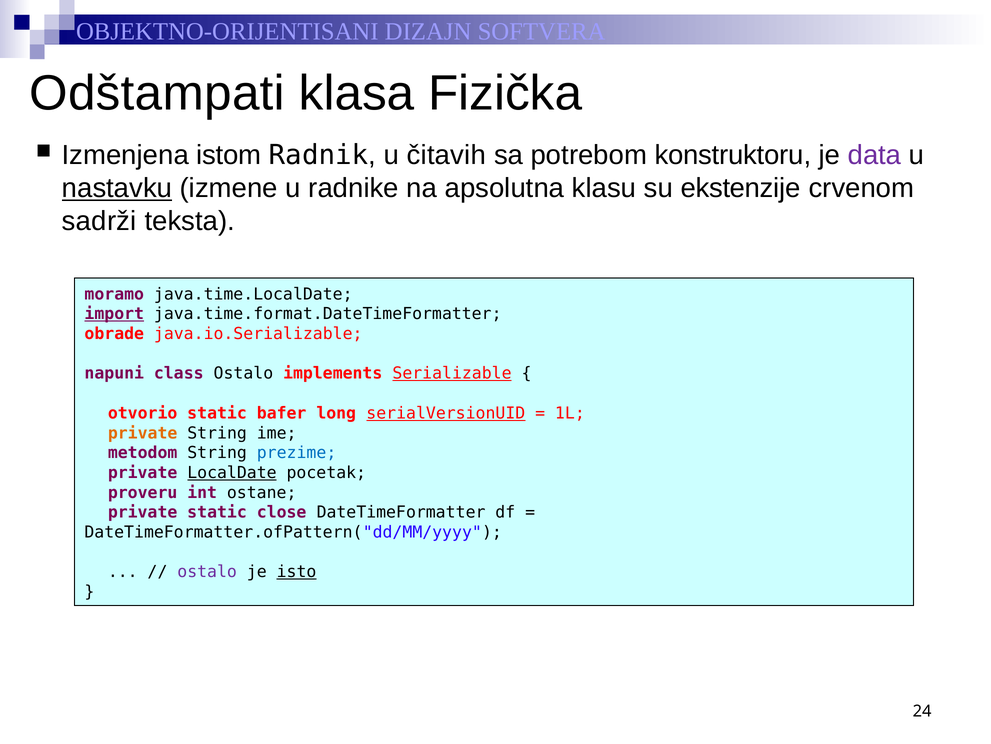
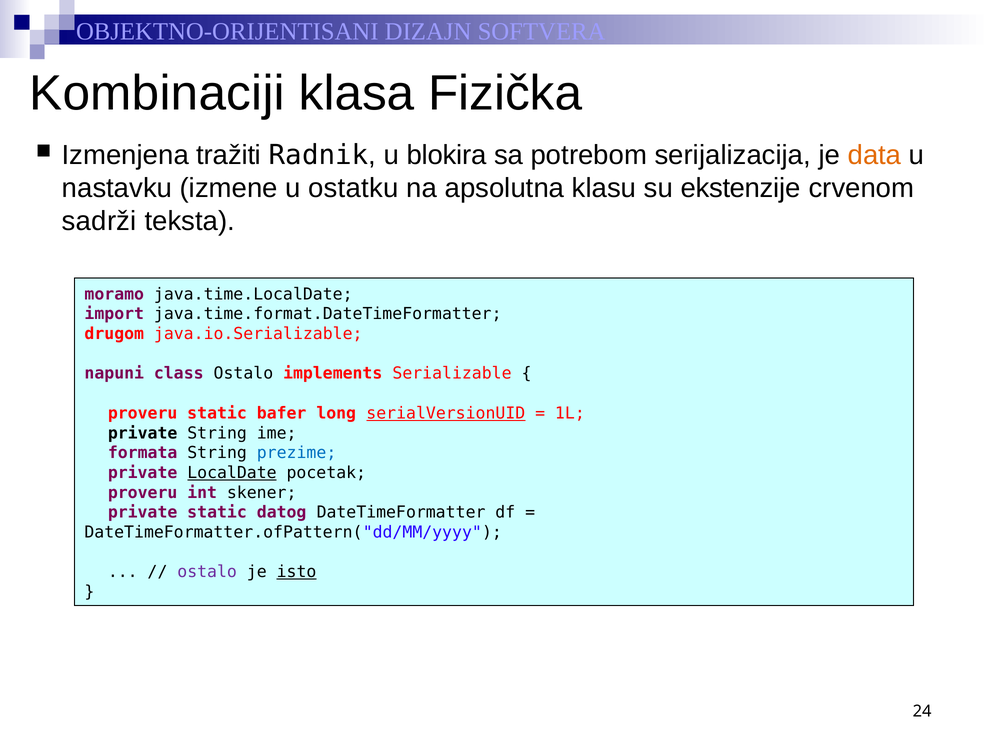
Odštampati: Odštampati -> Kombinaciji
istom: istom -> tražiti
čitavih: čitavih -> blokira
konstruktoru: konstruktoru -> serijalizacija
data colour: purple -> orange
nastavku underline: present -> none
radnike: radnike -> ostatku
import underline: present -> none
obrade: obrade -> drugom
Serializable underline: present -> none
otvorio at (143, 413): otvorio -> proveru
private at (143, 433) colour: orange -> black
metodom: metodom -> formata
ostane: ostane -> skener
close: close -> datog
